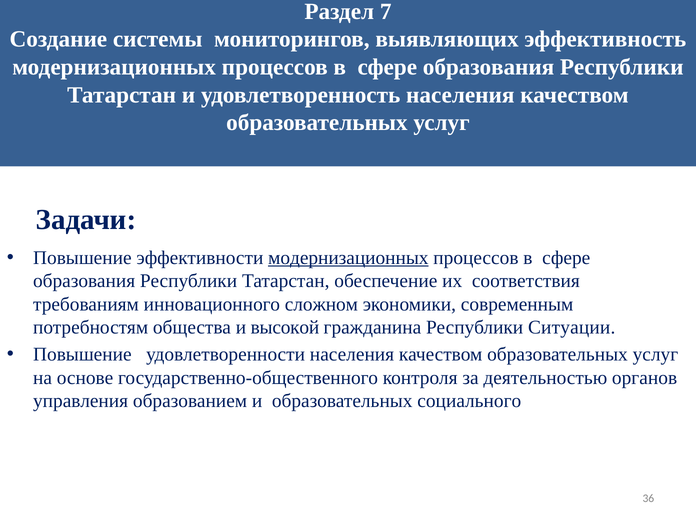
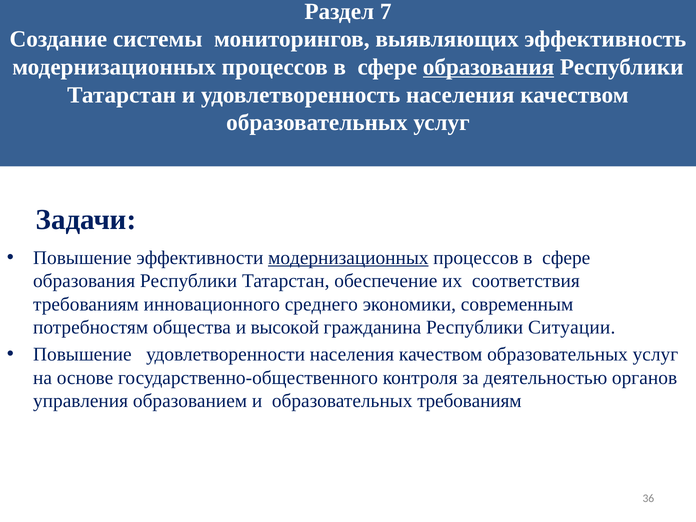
образования at (489, 67) underline: none -> present
сложном: сложном -> среднего
образовательных социального: социального -> требованиям
